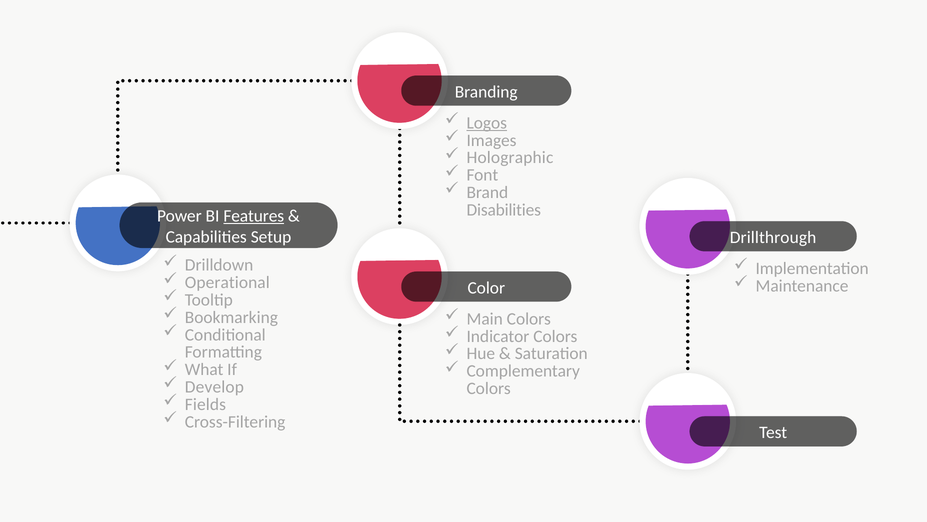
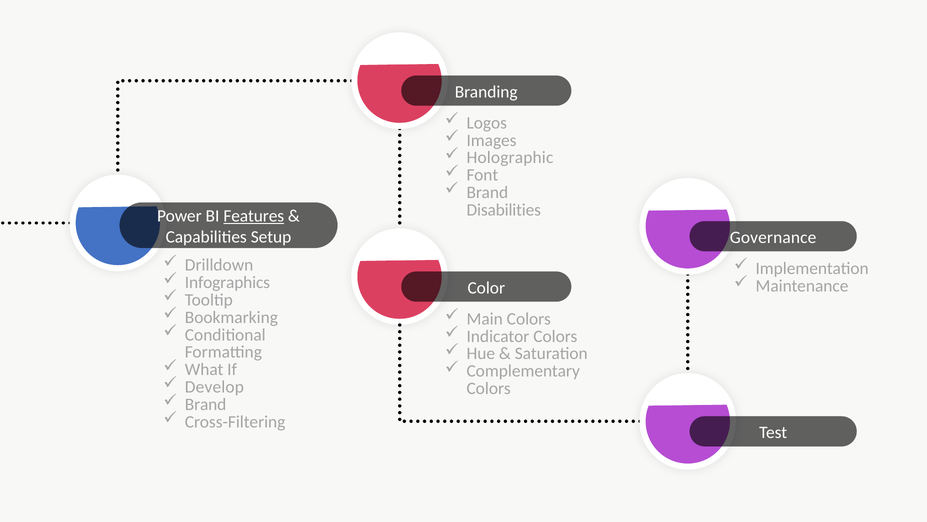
Logos underline: present -> none
Drillthrough: Drillthrough -> Governance
Operational: Operational -> Infographics
Fields at (205, 404): Fields -> Brand
